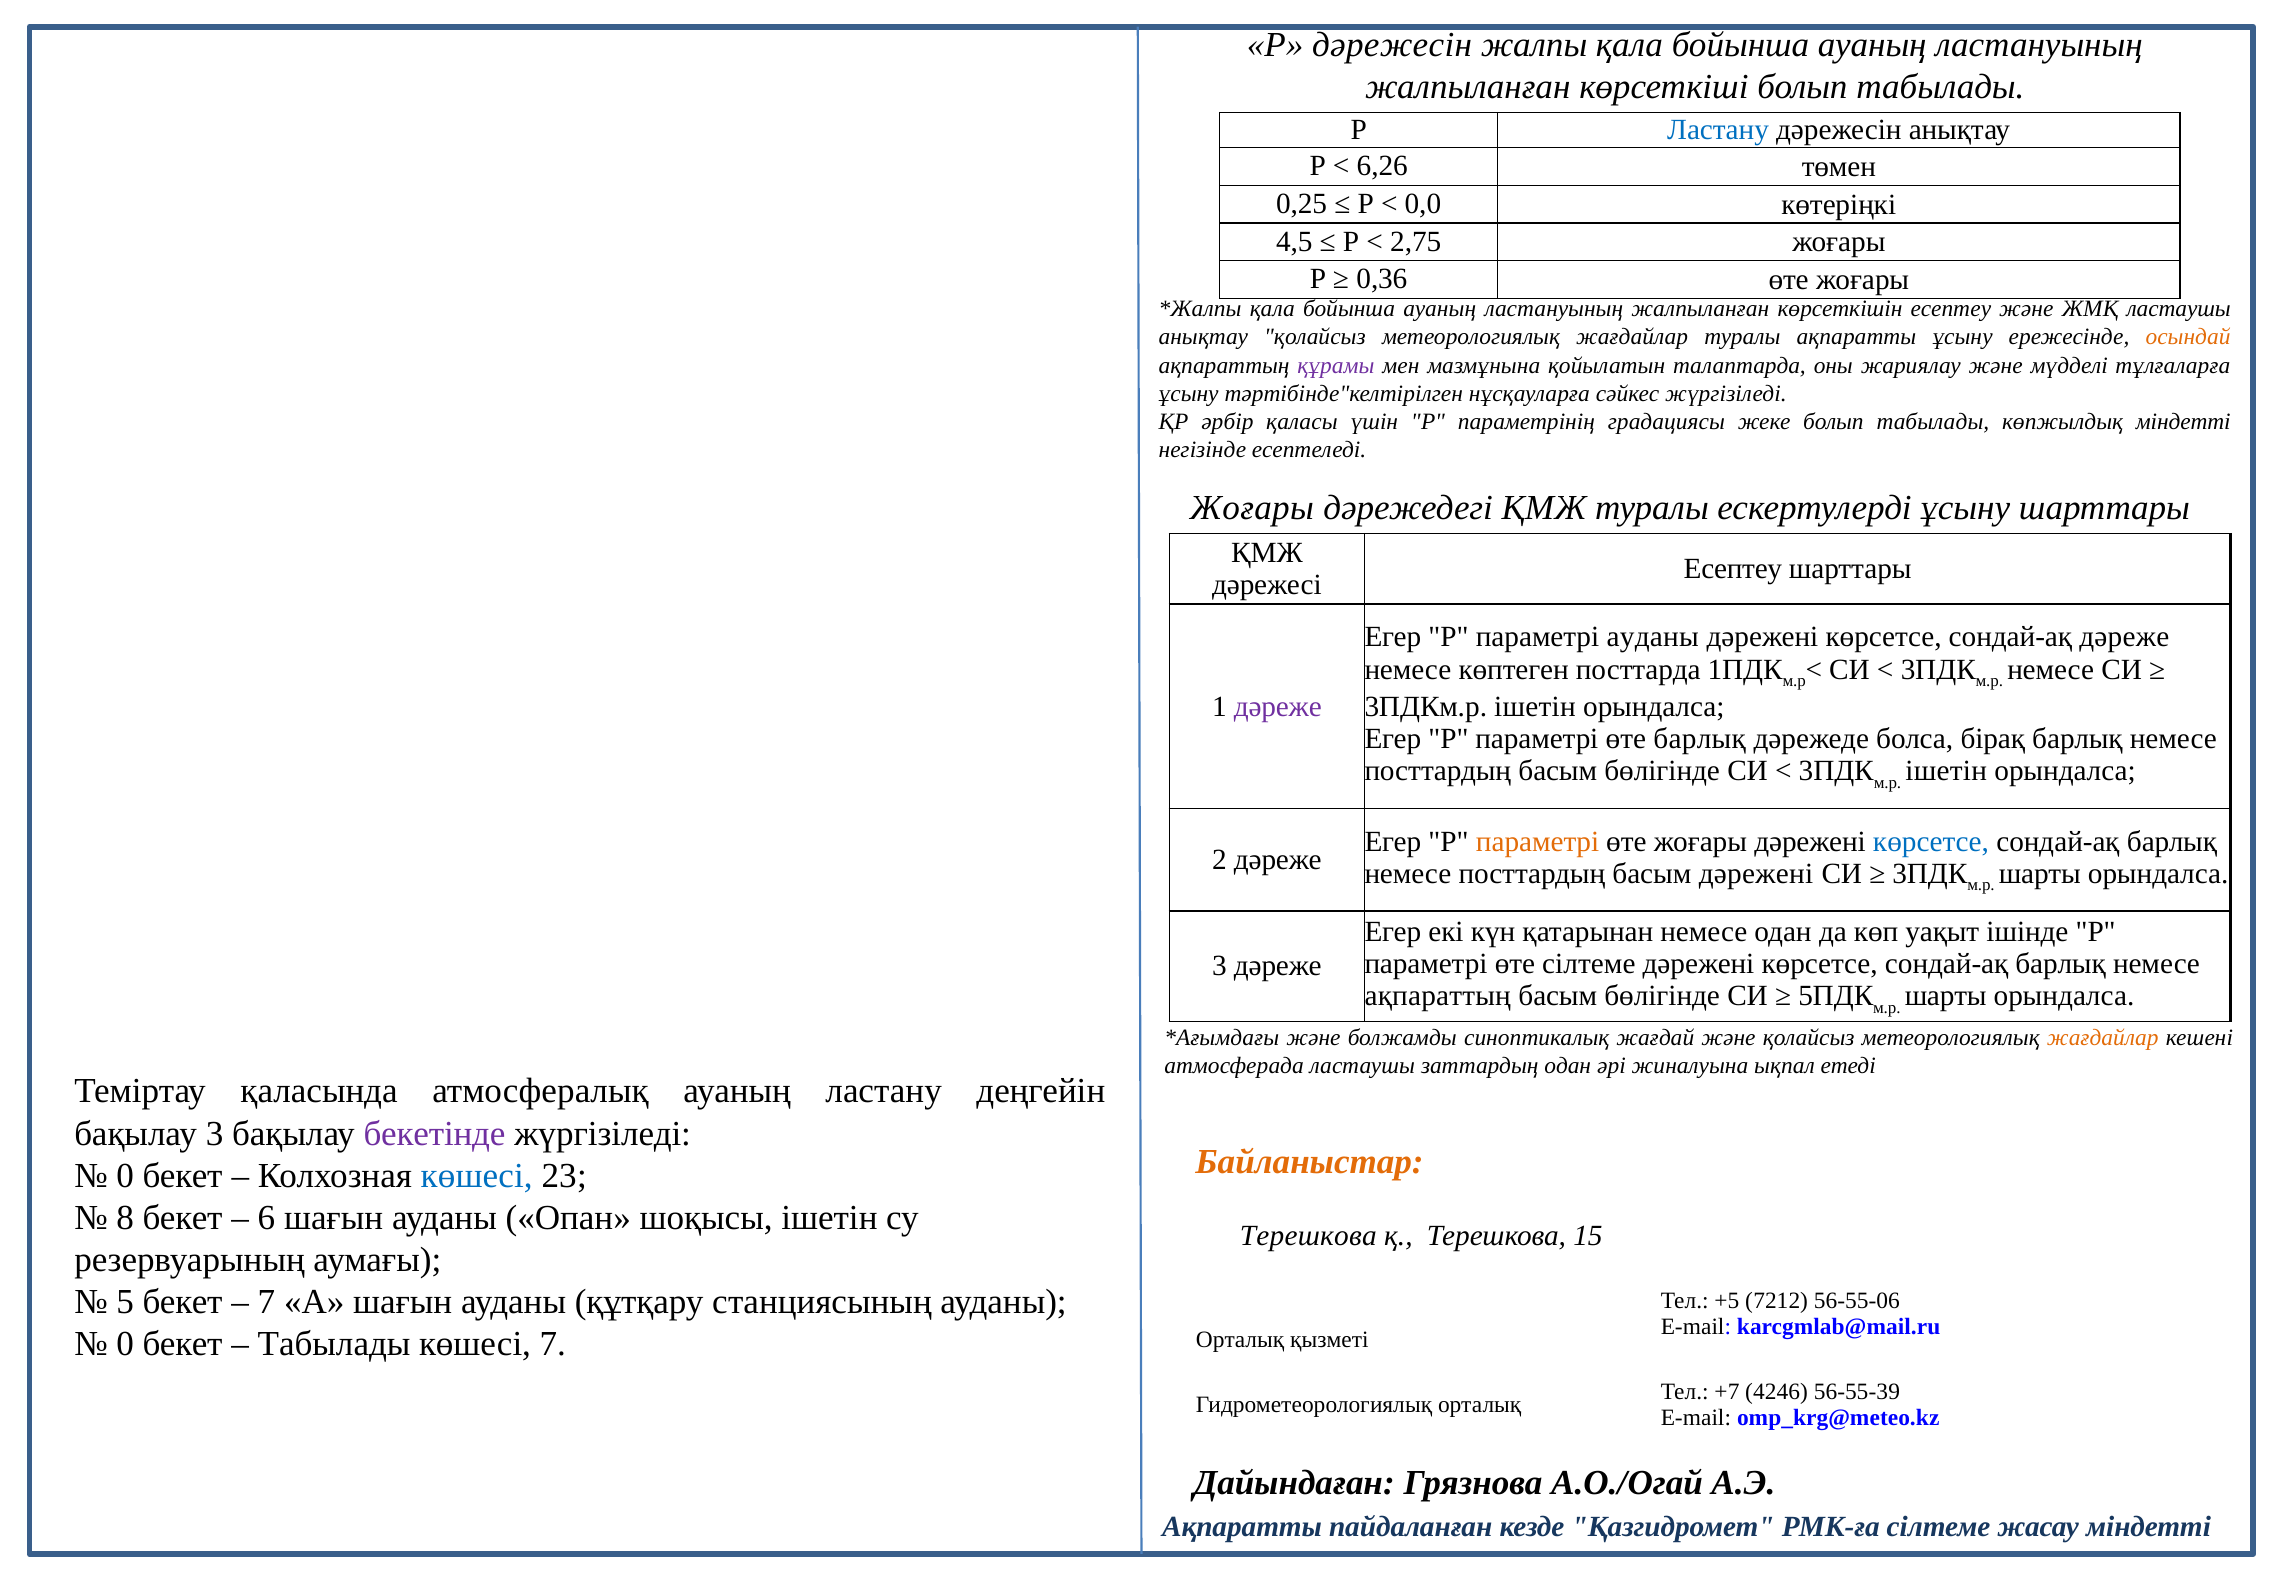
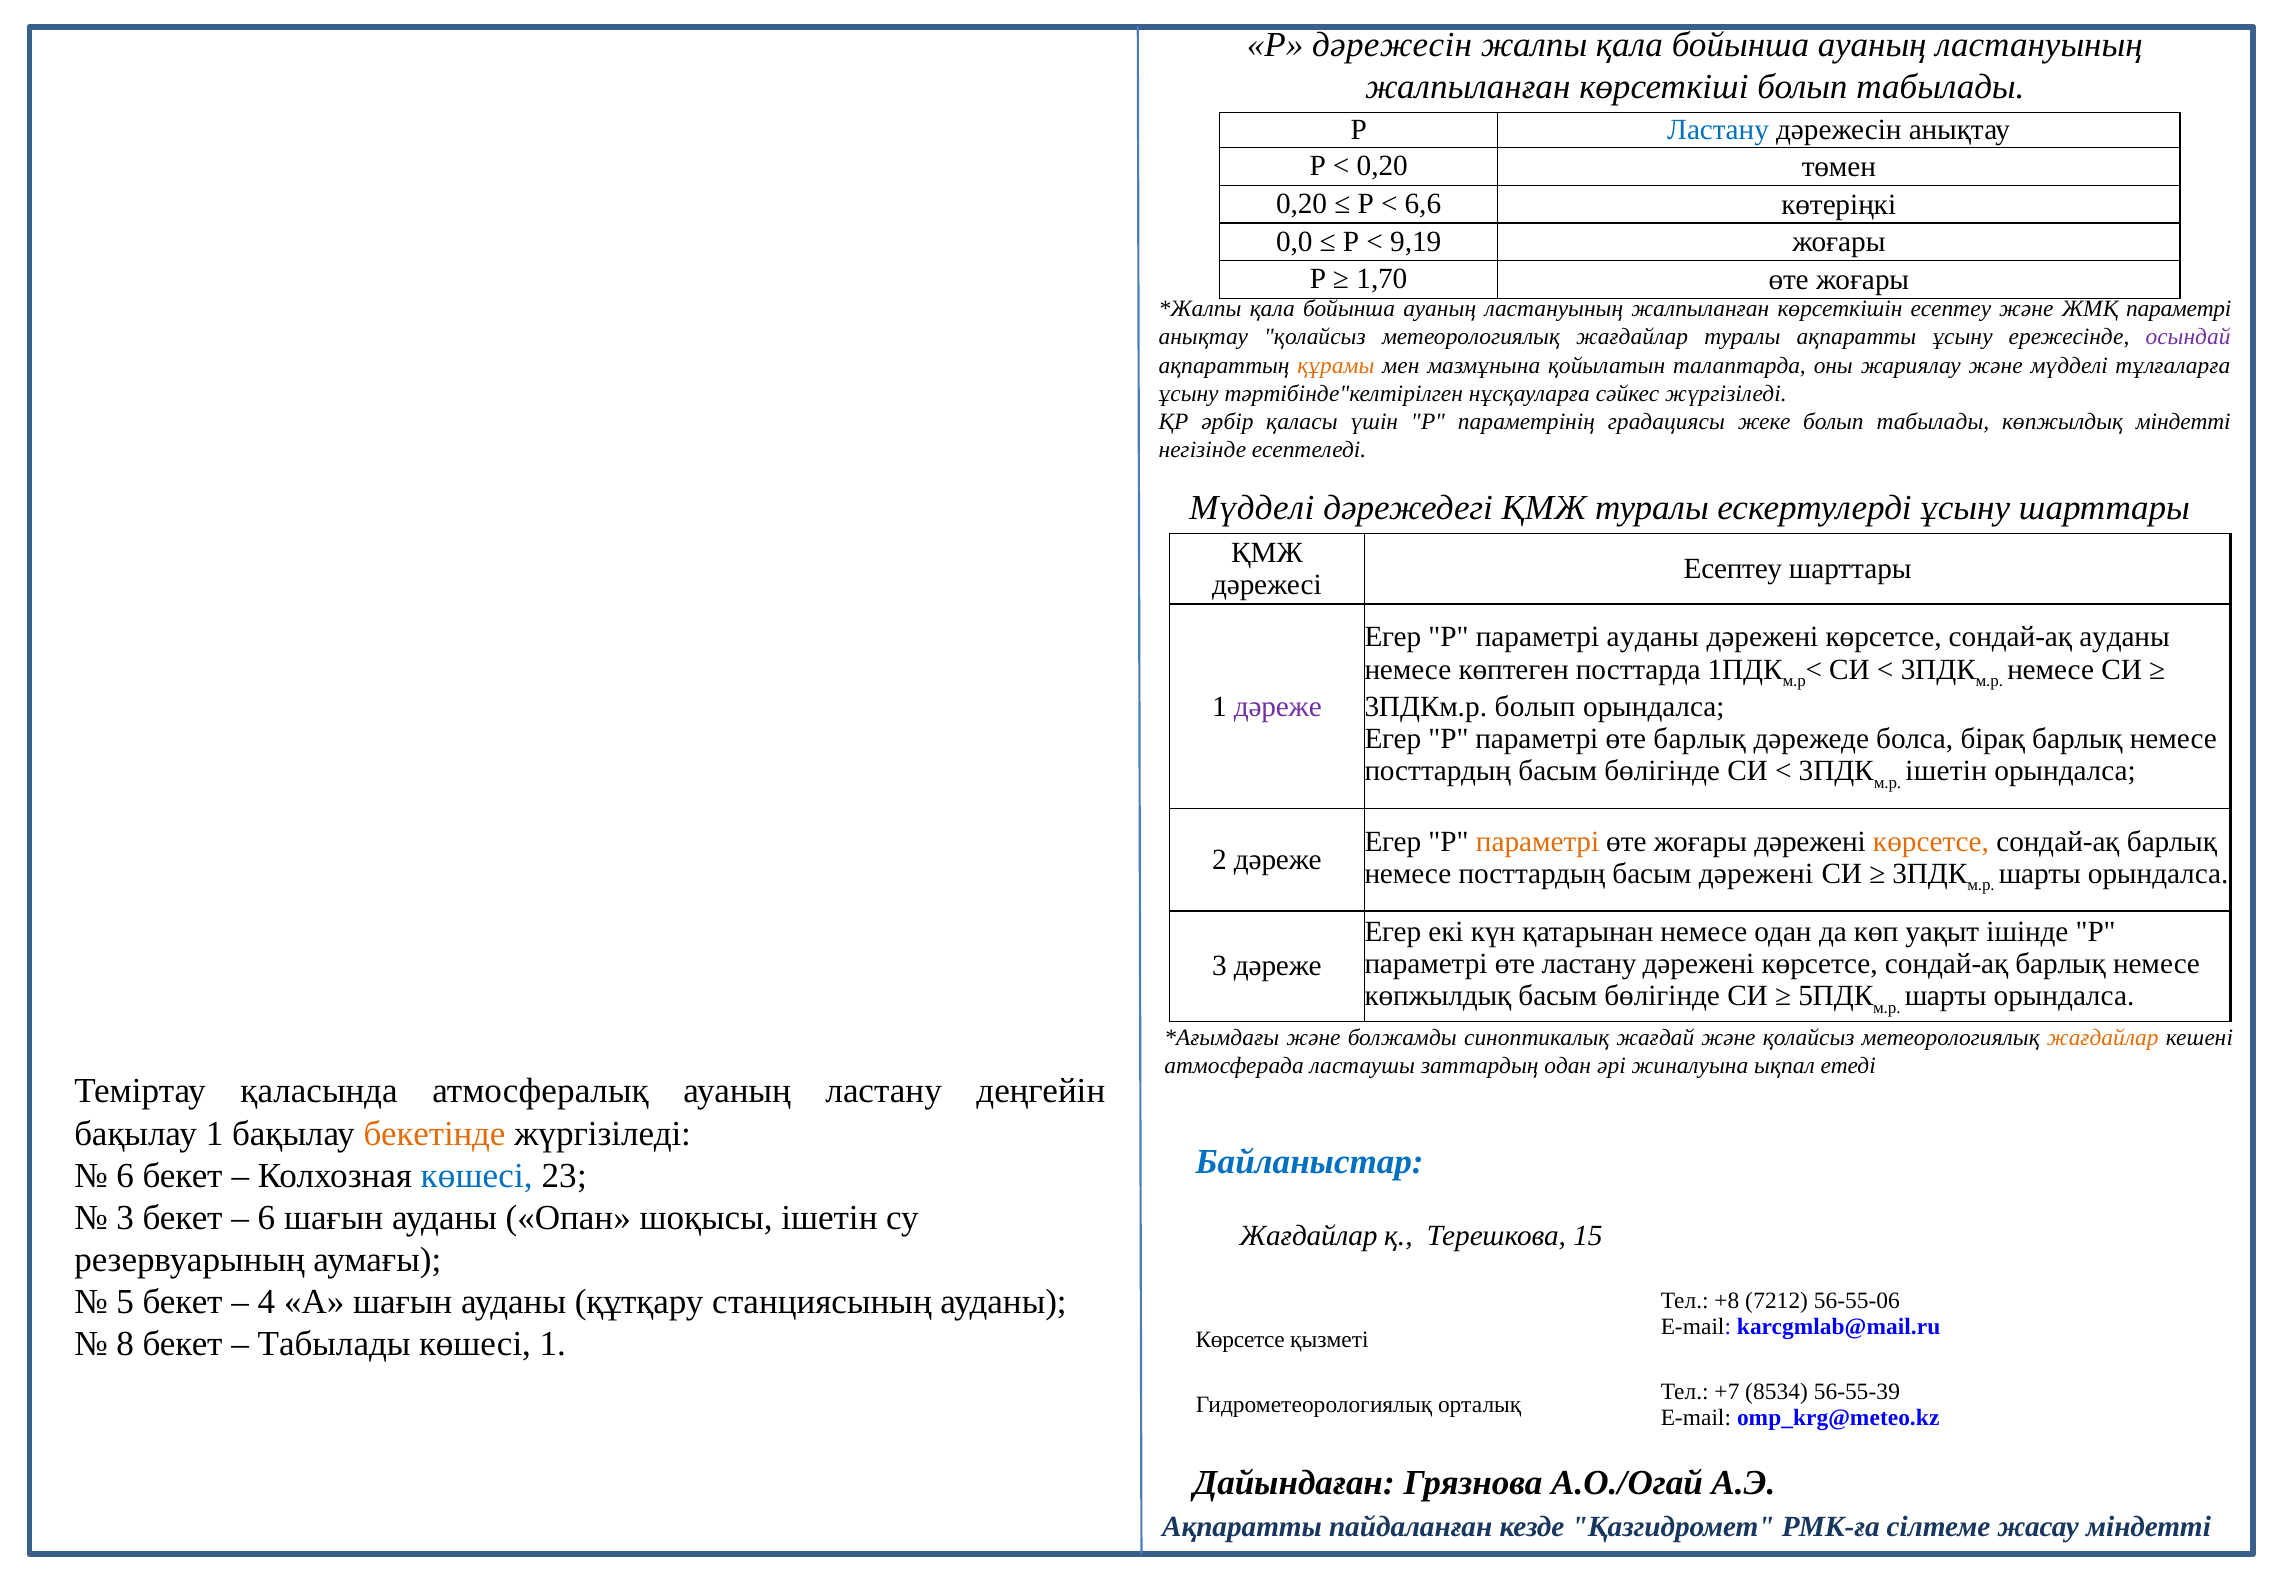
6,26 at (1382, 166): 6,26 -> 0,20
0,25 at (1302, 204): 0,25 -> 0,20
0,0: 0,0 -> 6,6
4,5: 4,5 -> 0,0
2,75: 2,75 -> 9,19
0,36: 0,36 -> 1,70
ЖМҚ ластаушы: ластаушы -> параметрі
осындай colour: orange -> purple
құрамы colour: purple -> orange
Жоғары at (1252, 507): Жоғары -> Мүдделі
сондай-ақ дәреже: дәреже -> ауданы
3ПДКм.р ішетін: ішетін -> болып
көрсетсе at (1931, 841) colour: blue -> orange
өте сілтеме: сілтеме -> ластану
ақпараттың at (1438, 996): ақпараттың -> көпжылдық
бақылау 3: 3 -> 1
бекетінде colour: purple -> orange
Байланыстар colour: orange -> blue
0 at (125, 1175): 0 -> 6
8 at (125, 1217): 8 -> 3
Терешкова at (1308, 1235): Терешкова -> Жағдайлар
7 at (266, 1302): 7 -> 4
+5: +5 -> +8
0 at (125, 1344): 0 -> 8
көшесі 7: 7 -> 1
Орталық at (1240, 1339): Орталық -> Көрсетсе
4246: 4246 -> 8534
